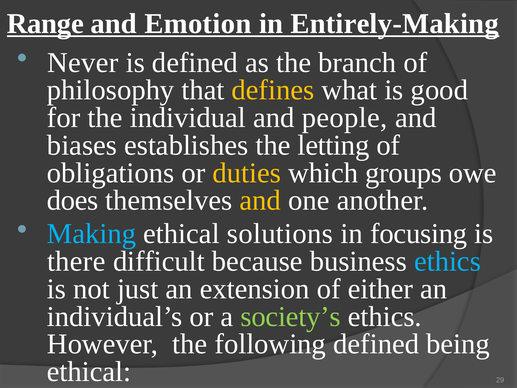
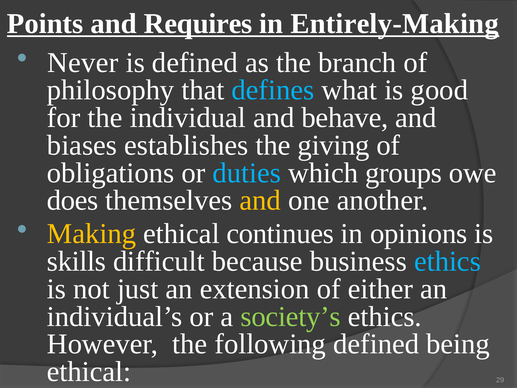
Range: Range -> Points
Emotion: Emotion -> Requires
defines colour: yellow -> light blue
people: people -> behave
letting: letting -> giving
duties colour: yellow -> light blue
Making colour: light blue -> yellow
solutions: solutions -> continues
focusing: focusing -> opinions
there: there -> skills
